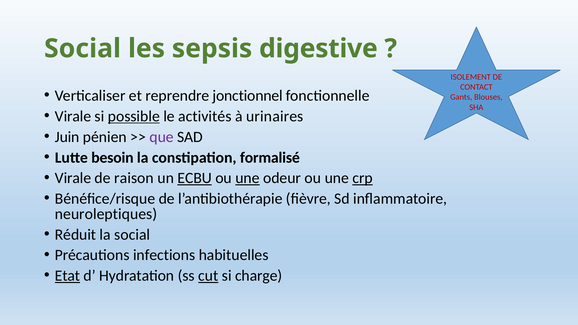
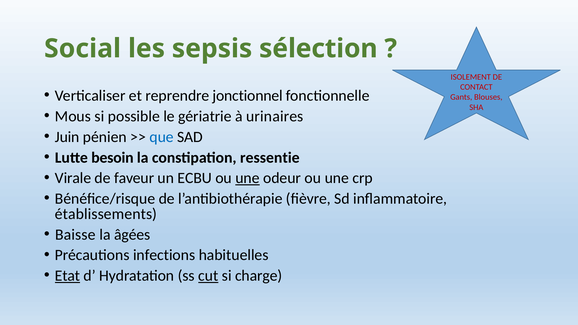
digestive: digestive -> sélection
Virale at (73, 116): Virale -> Mous
possible underline: present -> none
activités: activités -> gériatrie
que colour: purple -> blue
formalisé: formalisé -> ressentie
raison: raison -> faveur
ECBU underline: present -> none
crp underline: present -> none
neuroleptiques: neuroleptiques -> établissements
Réduit: Réduit -> Baisse
la social: social -> âgées
